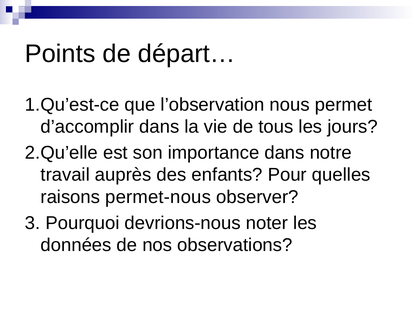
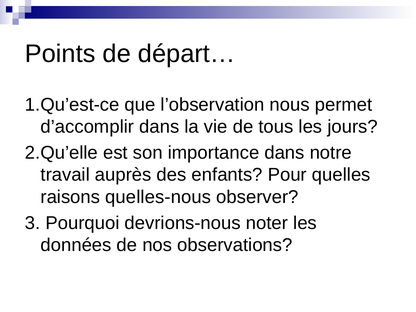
permet-nous: permet-nous -> quelles-nous
